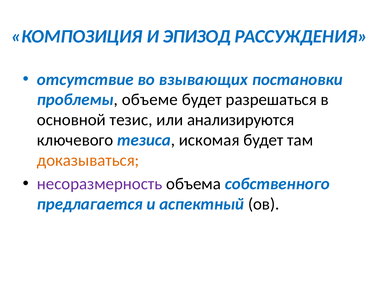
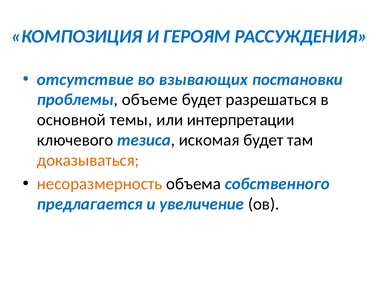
ЭПИЗОД: ЭПИЗОД -> ГЕРОЯМ
тезис: тезис -> темы
анализируются: анализируются -> интерпретации
несоразмерность colour: purple -> orange
аспектный: аспектный -> увеличение
